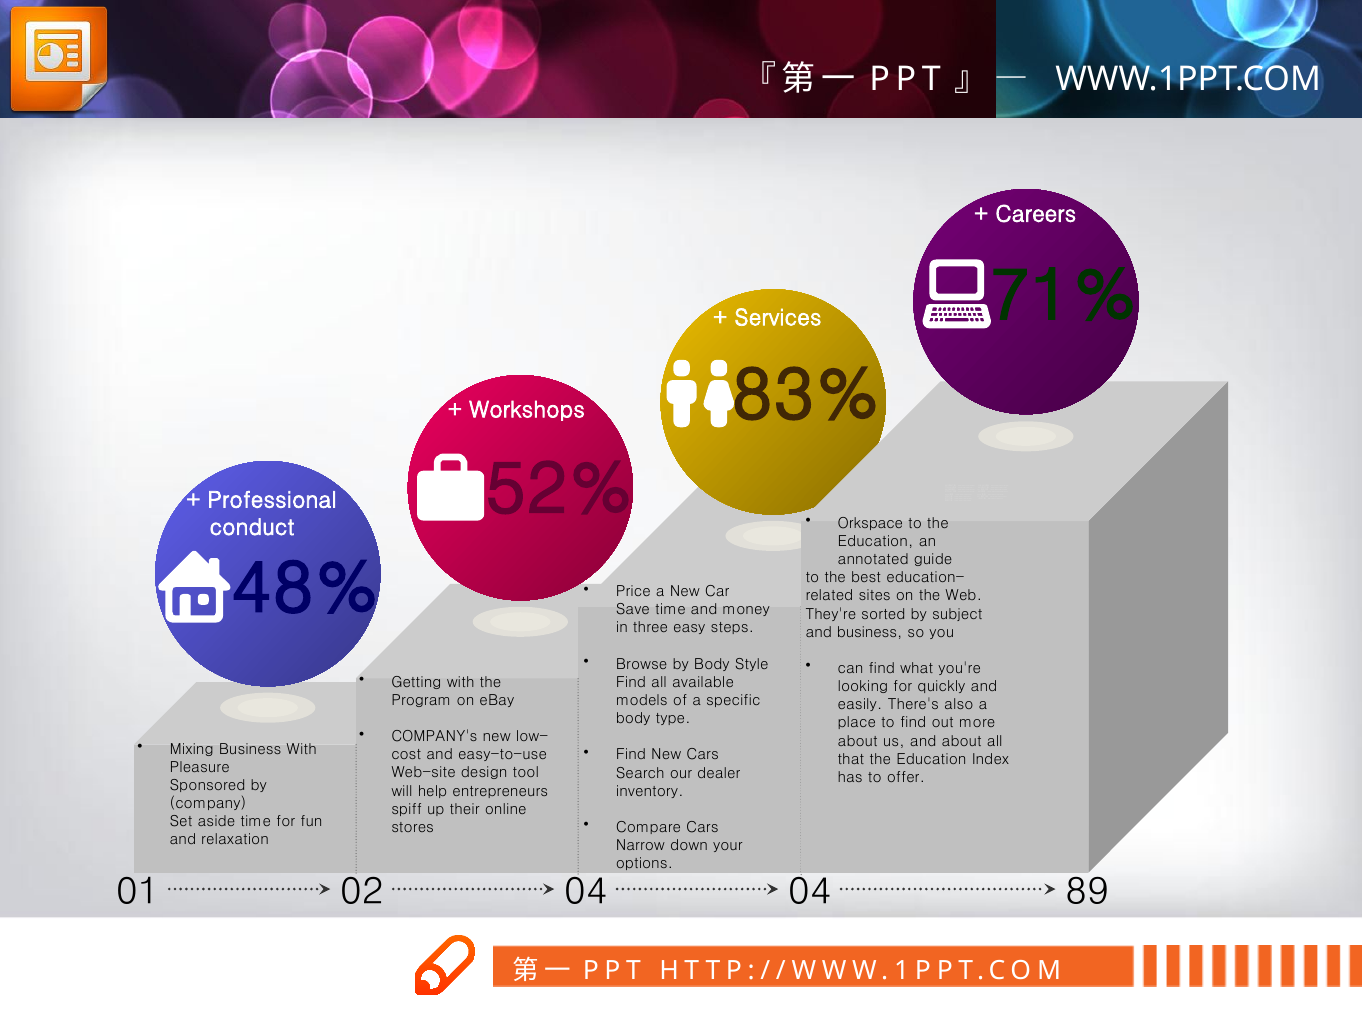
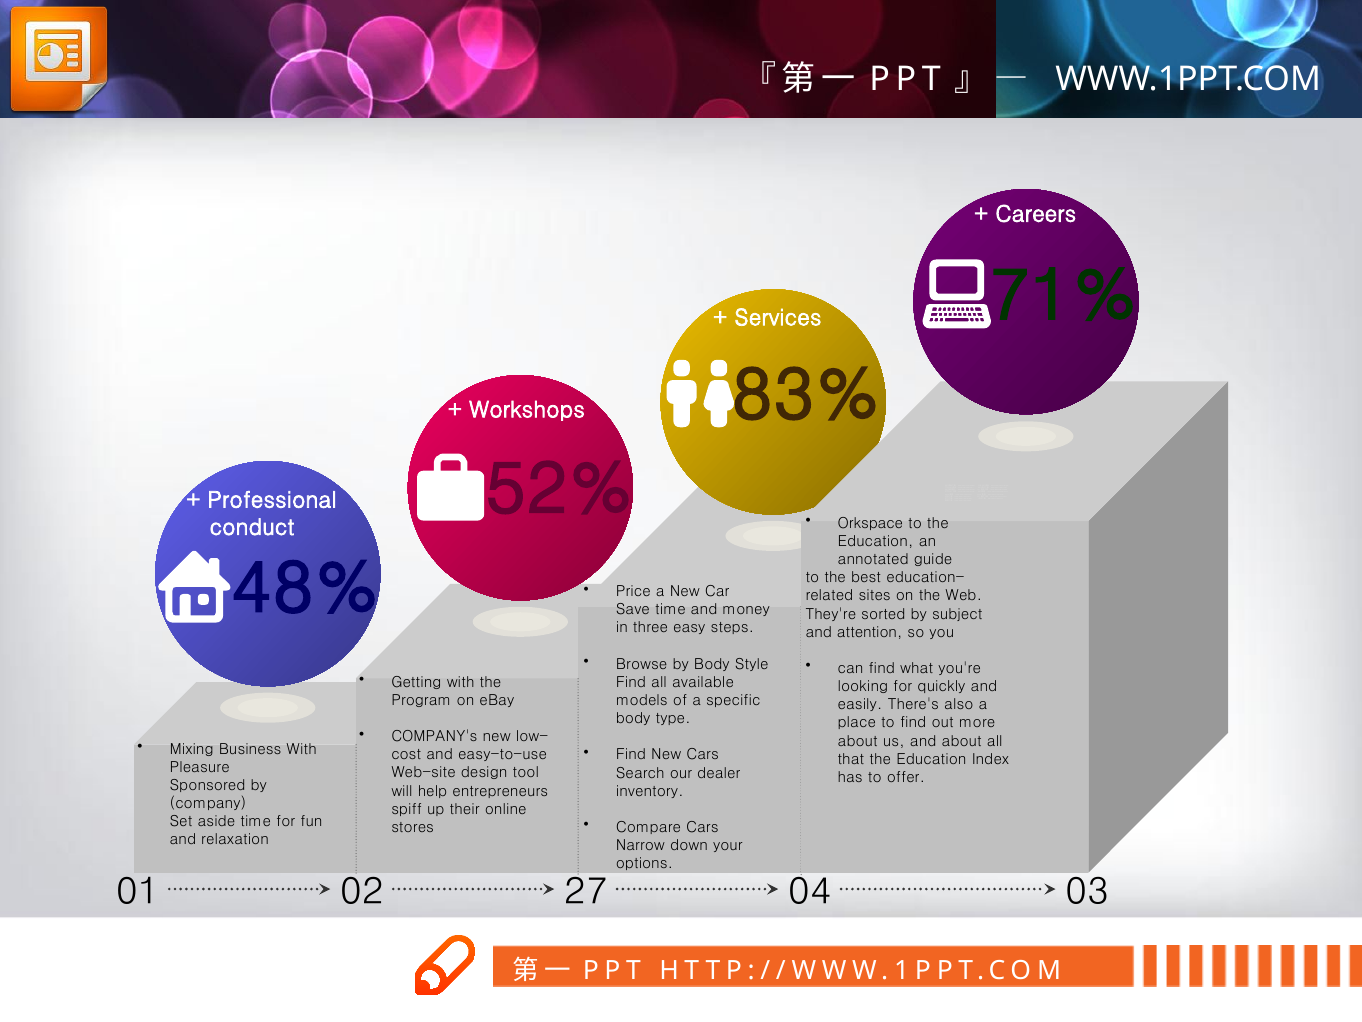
and business: business -> attention
02 04: 04 -> 27
89: 89 -> 03
